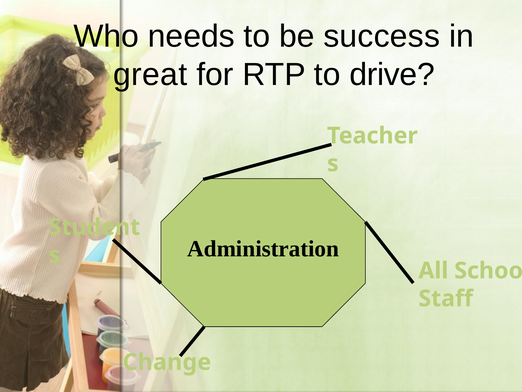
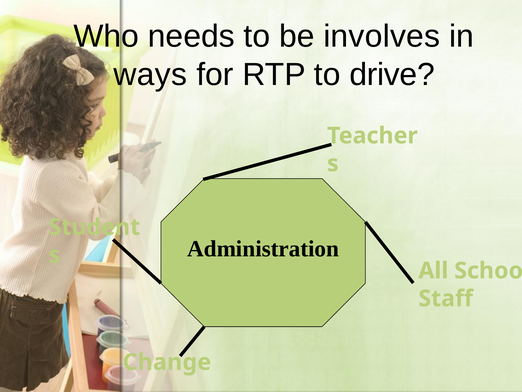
success: success -> involves
great: great -> ways
